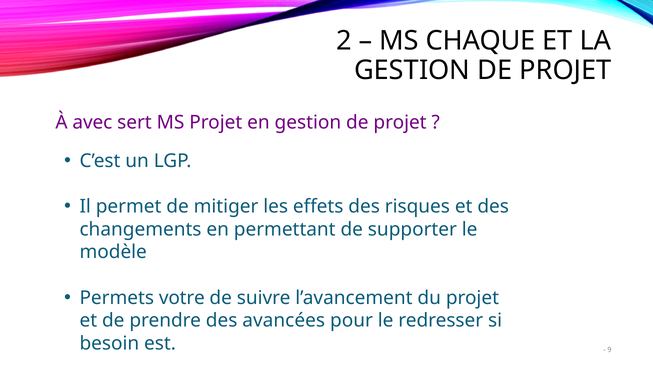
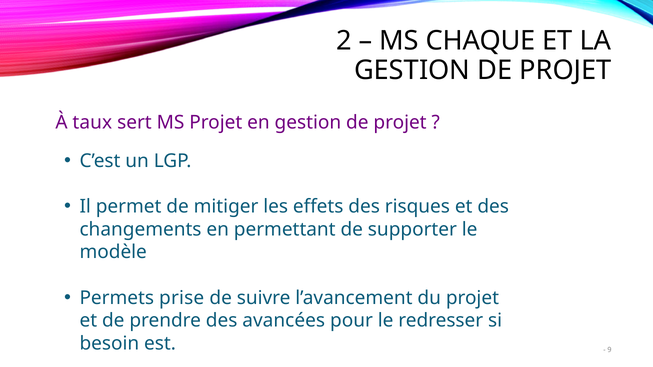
avec: avec -> taux
votre: votre -> prise
